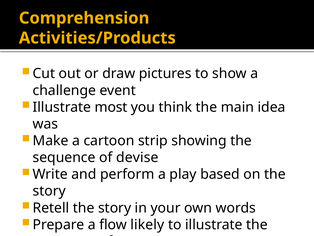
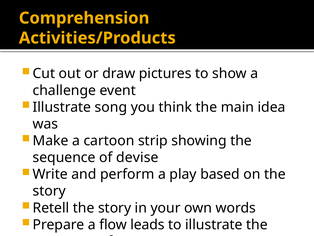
most: most -> song
likely: likely -> leads
